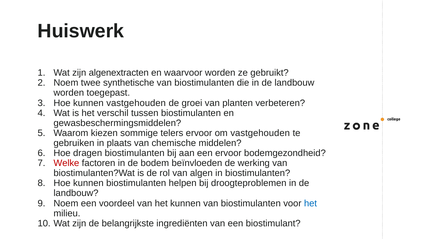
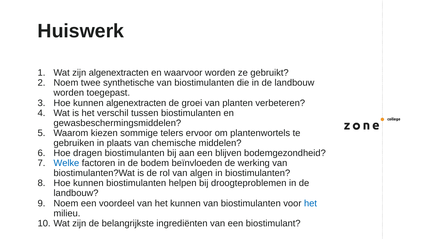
kunnen vastgehouden: vastgehouden -> algenextracten
om vastgehouden: vastgehouden -> plantenwortels
een ervoor: ervoor -> blijven
Welke colour: red -> blue
